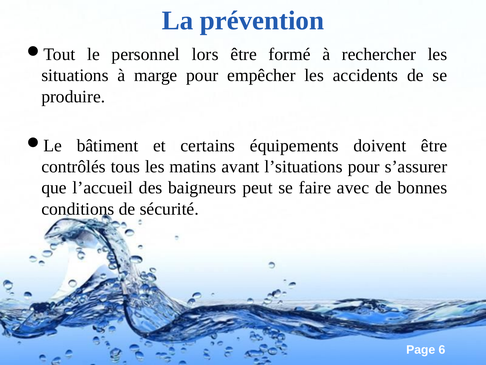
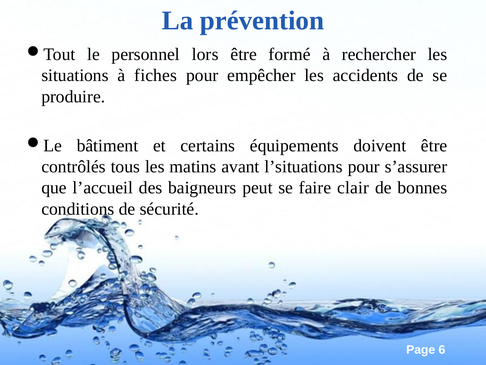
marge: marge -> fiches
avec: avec -> clair
